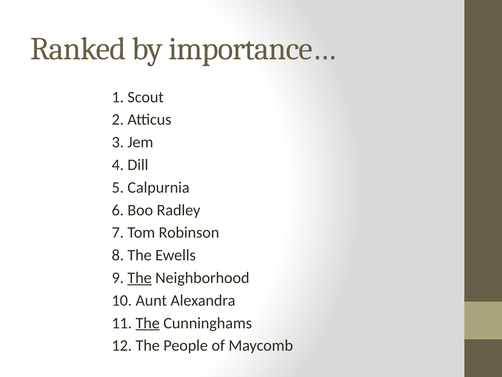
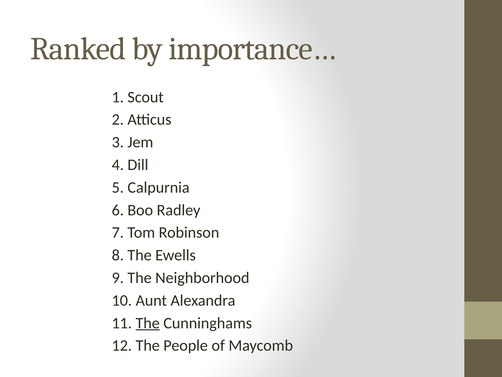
The at (140, 277) underline: present -> none
